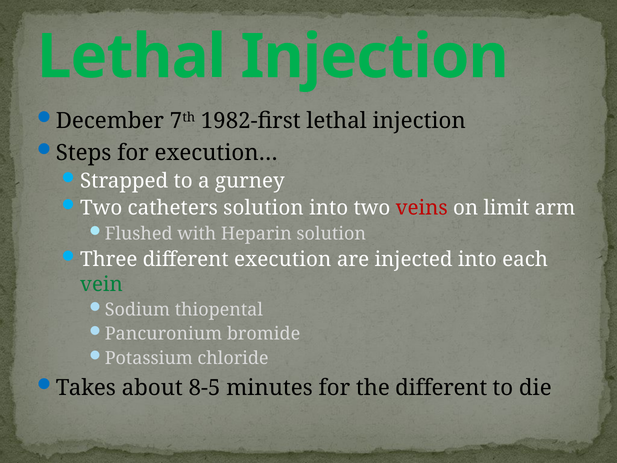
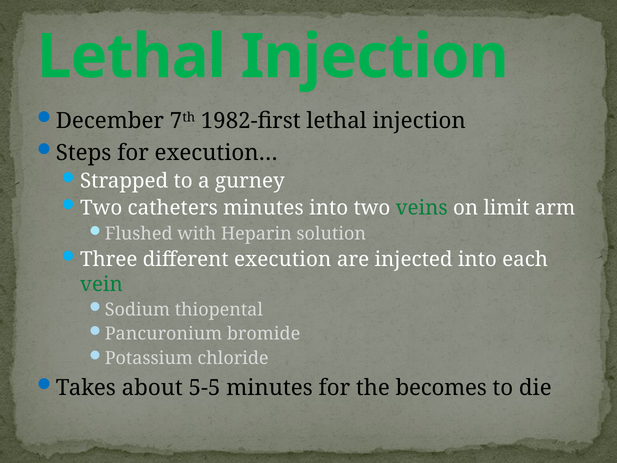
catheters solution: solution -> minutes
veins colour: red -> green
8-5: 8-5 -> 5-5
the different: different -> becomes
